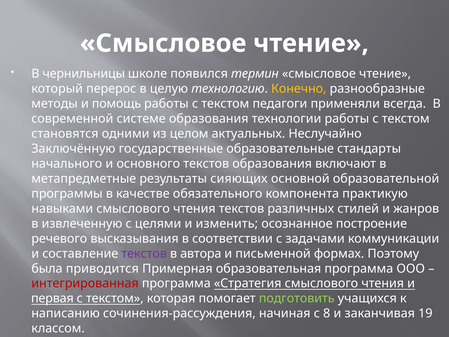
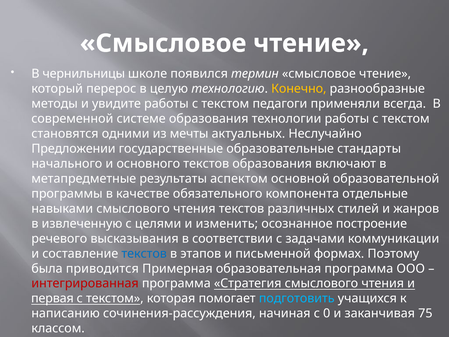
помощь: помощь -> увидите
целом: целом -> мечты
Заключённую: Заключённую -> Предложении
сияющих: сияющих -> аспектом
практикую: практикую -> отдельные
текстов at (144, 253) colour: purple -> blue
автора: автора -> этапов
подготовить colour: light green -> light blue
8: 8 -> 0
19: 19 -> 75
